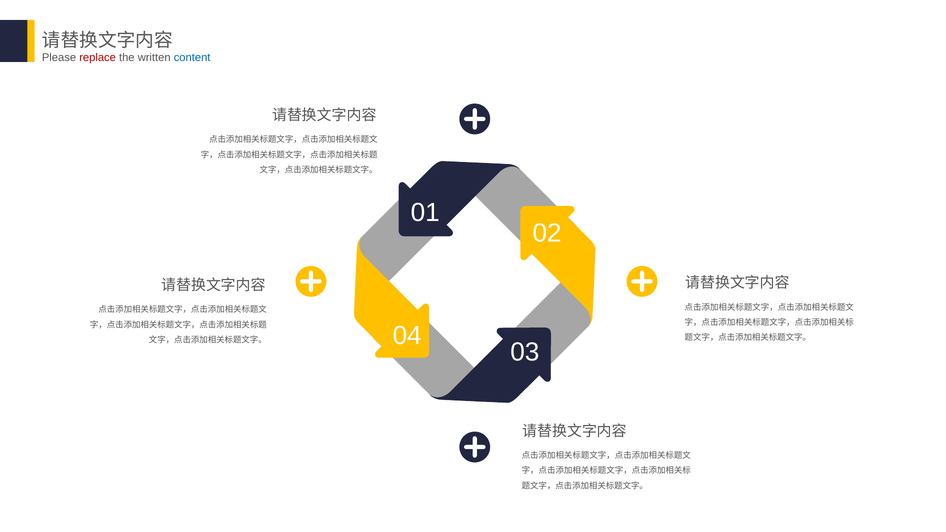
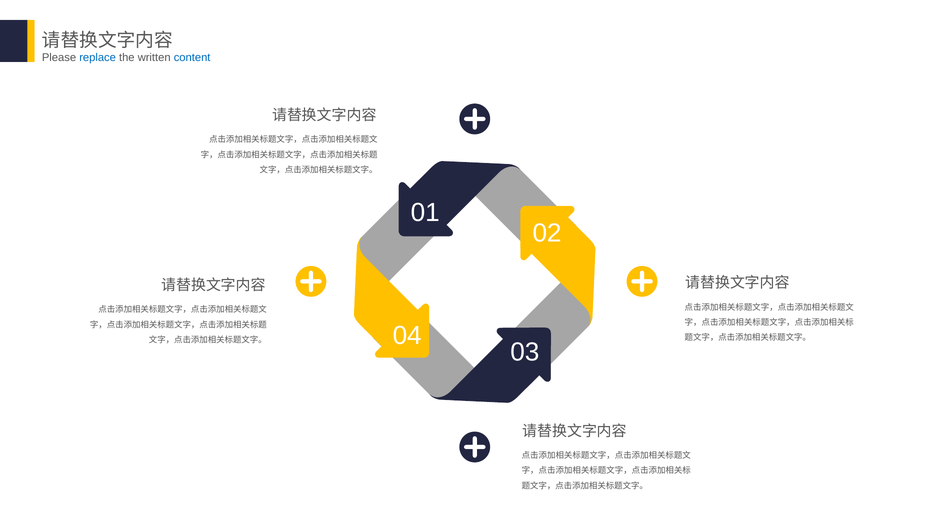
replace colour: red -> blue
